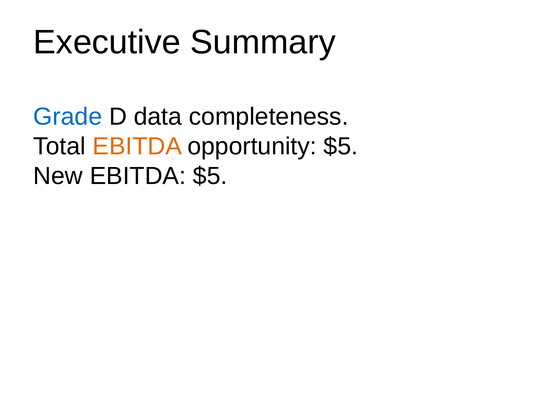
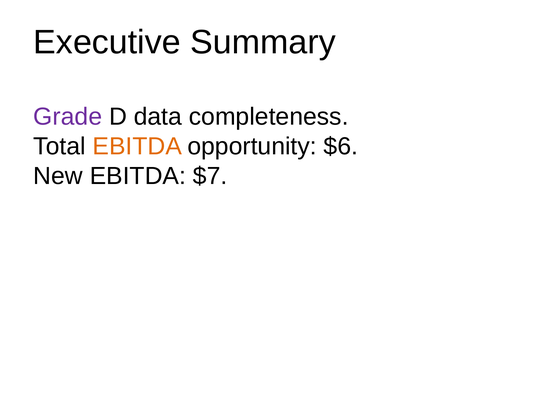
Grade colour: blue -> purple
opportunity $5: $5 -> $6
EBITDA $5: $5 -> $7
